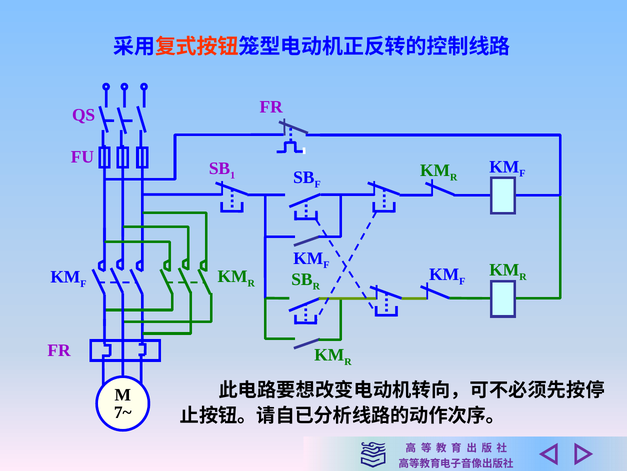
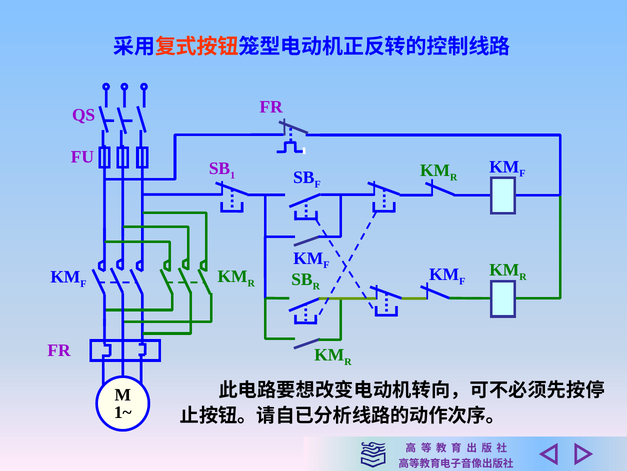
7~: 7~ -> 1~
